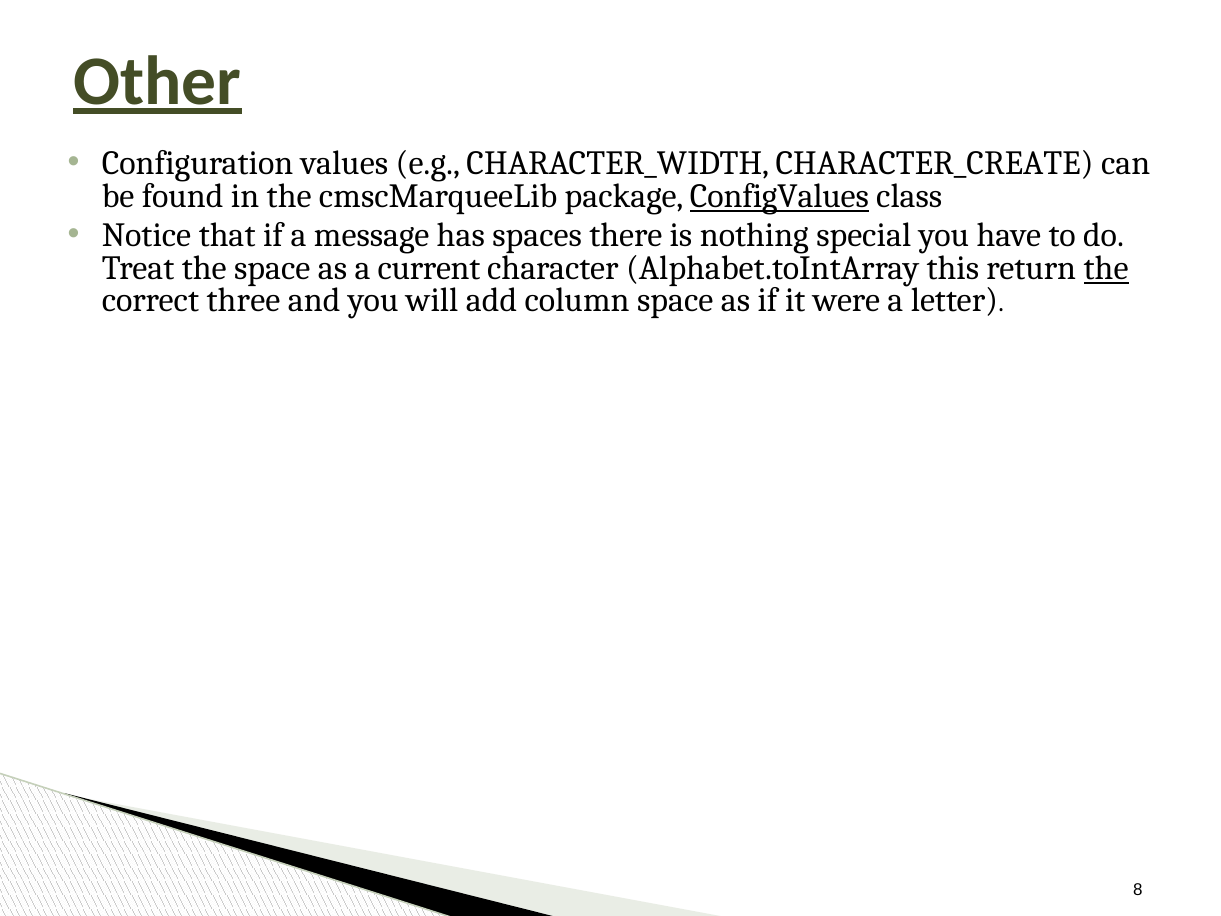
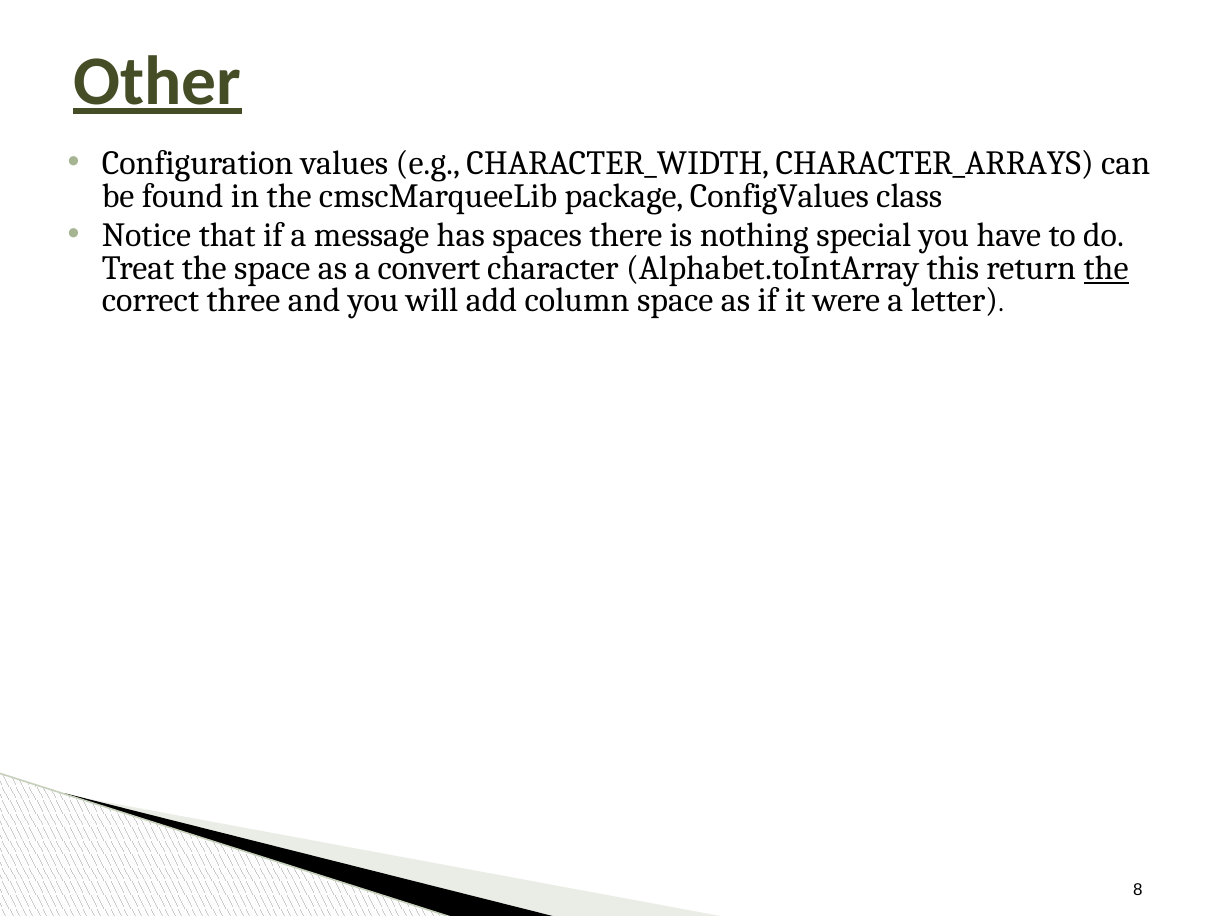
CHARACTER_CREATE: CHARACTER_CREATE -> CHARACTER_ARRAYS
ConfigValues underline: present -> none
current: current -> convert
